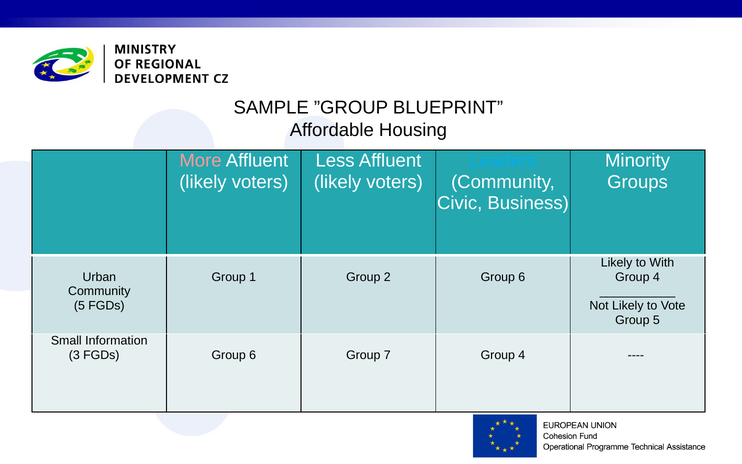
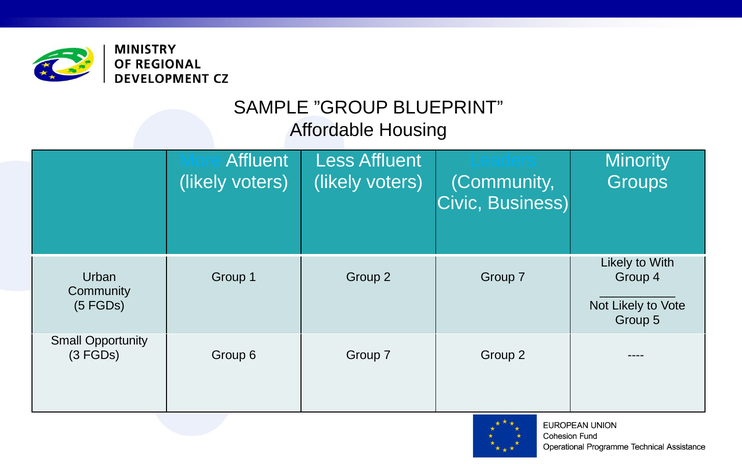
More colour: pink -> light blue
2 Group 6: 6 -> 7
Information: Information -> Opportunity
7 Group 4: 4 -> 2
